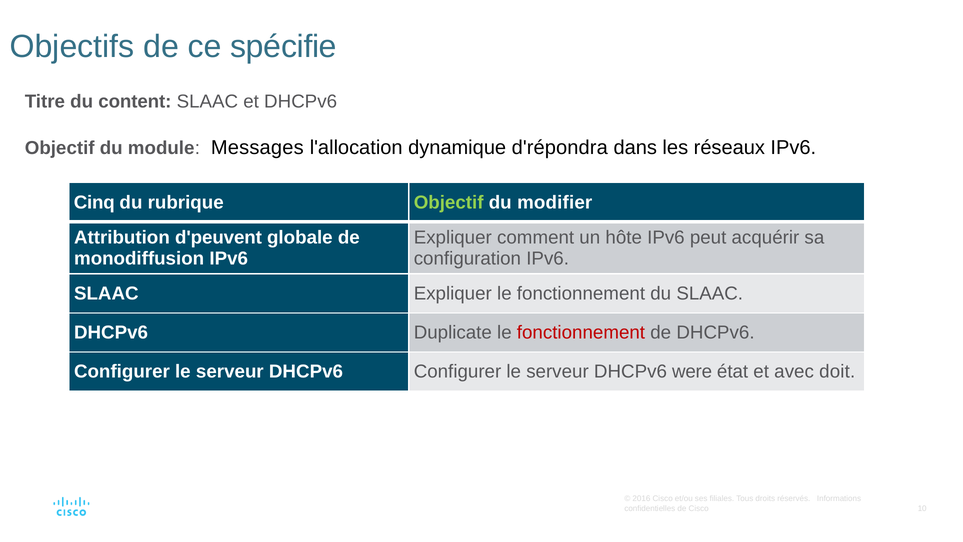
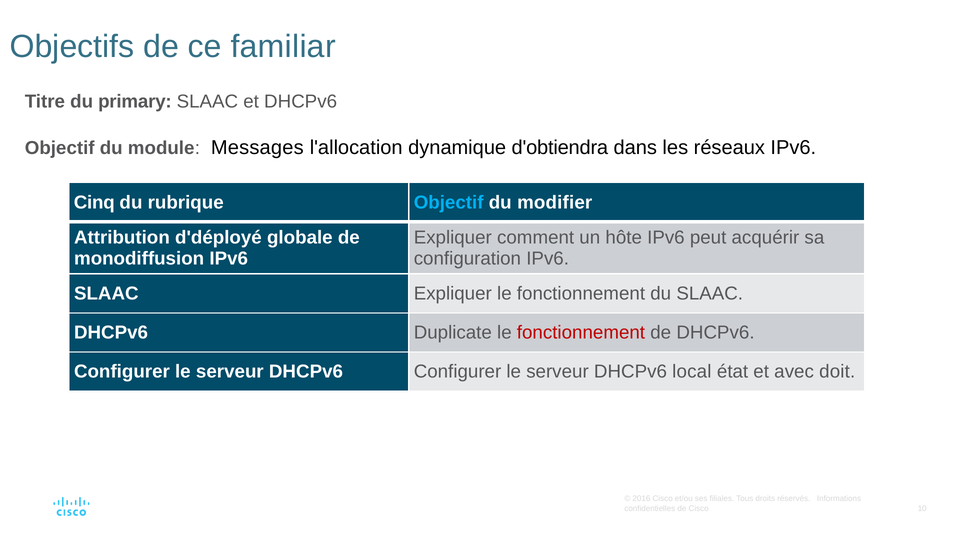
spécifie: spécifie -> familiar
content: content -> primary
d'répondra: d'répondra -> d'obtiendra
Objectif at (449, 202) colour: light green -> light blue
d'peuvent: d'peuvent -> d'déployé
were: were -> local
